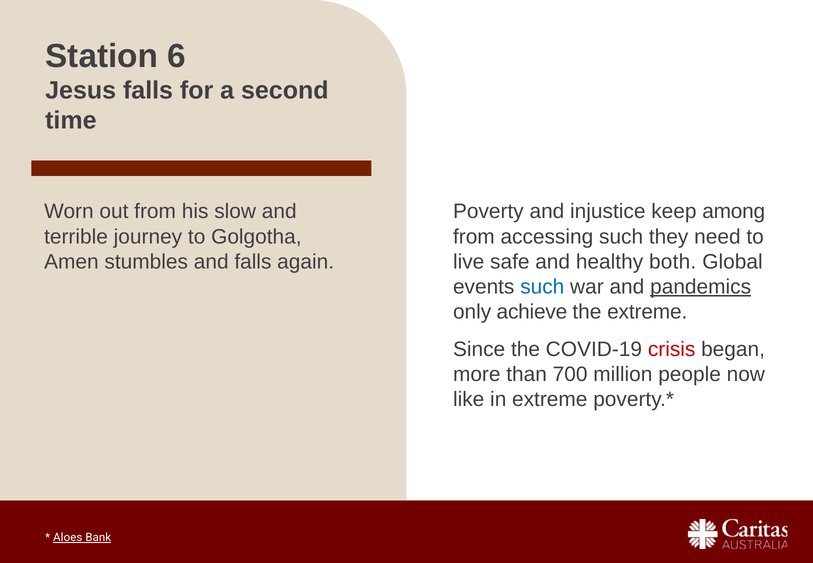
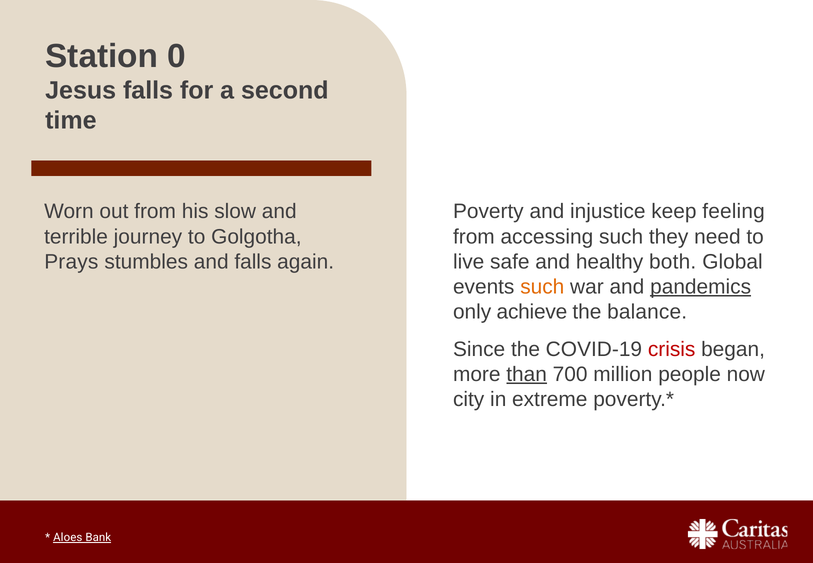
6: 6 -> 0
among: among -> feeling
Amen: Amen -> Prays
such at (542, 287) colour: blue -> orange
the extreme: extreme -> balance
than underline: none -> present
like: like -> city
